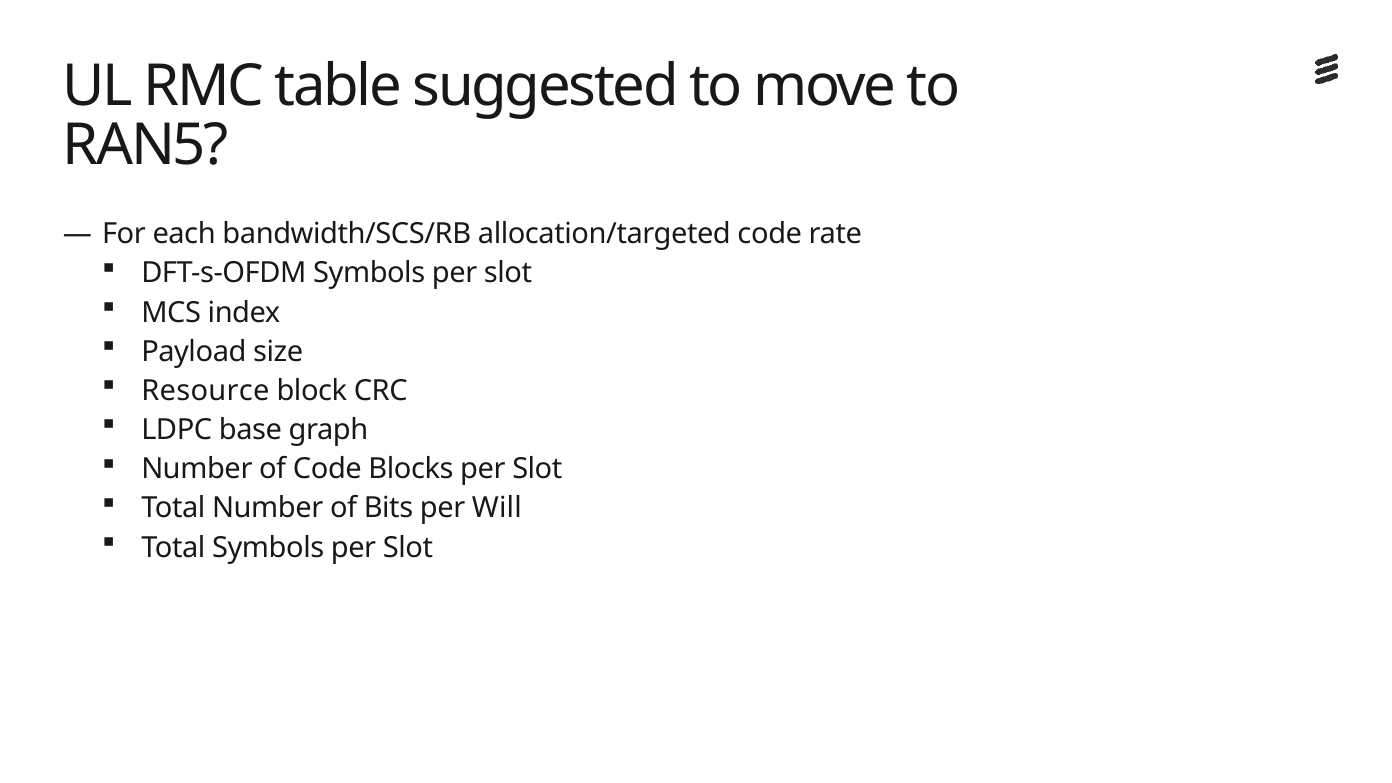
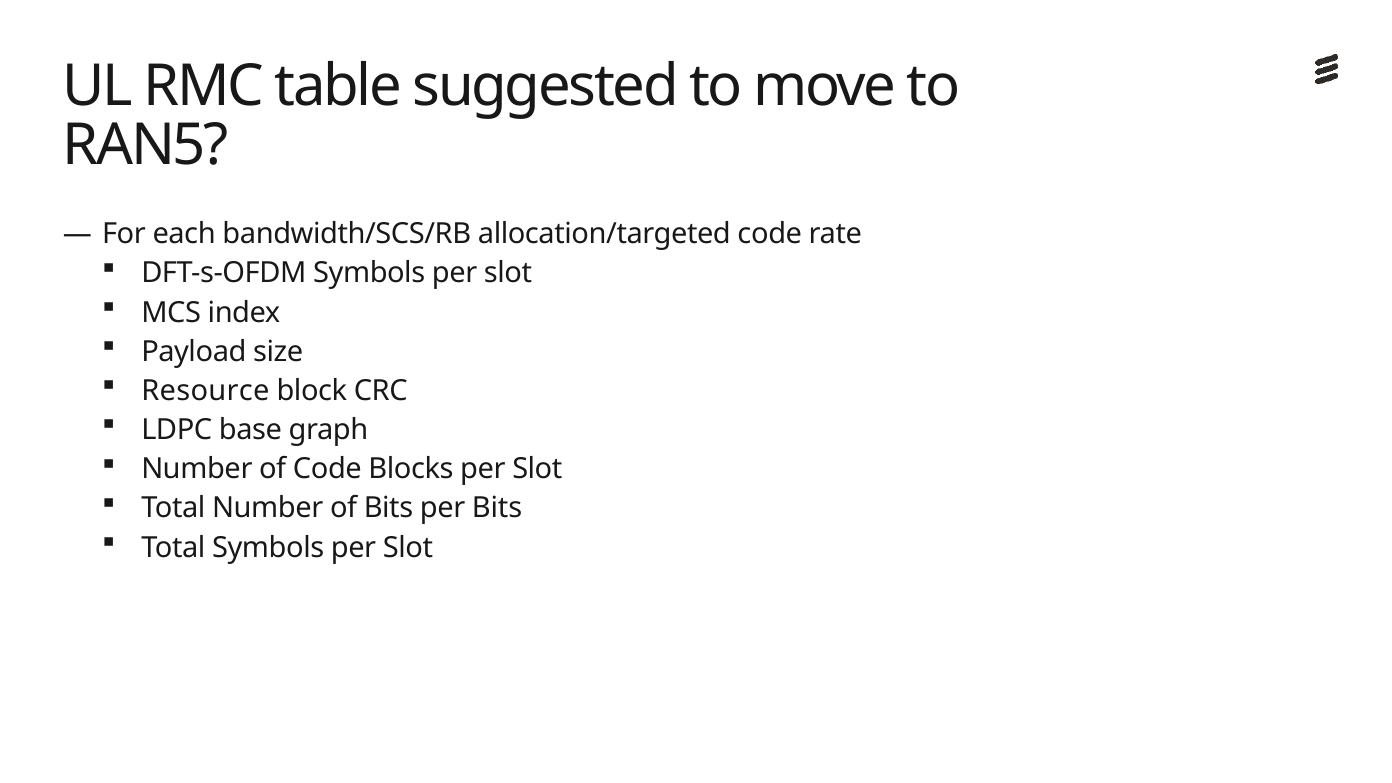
per Will: Will -> Bits
